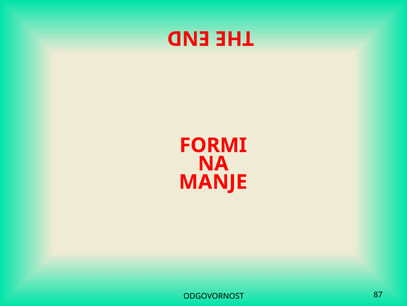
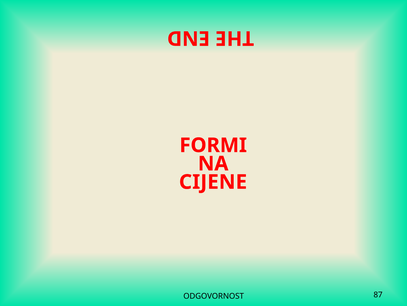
MANJE: MANJE -> CIJENE
